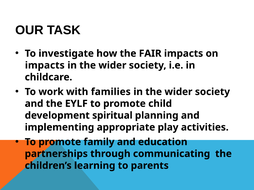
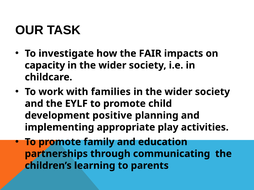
impacts at (45, 65): impacts -> capacity
spiritual: spiritual -> positive
